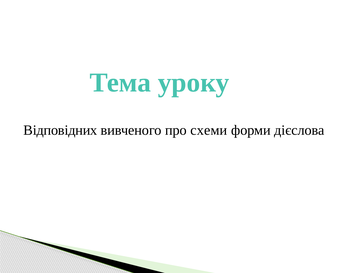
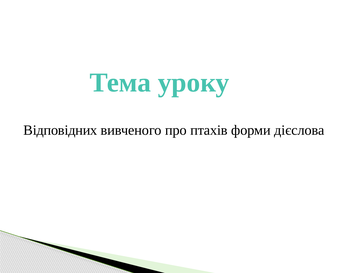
схеми: схеми -> птахів
